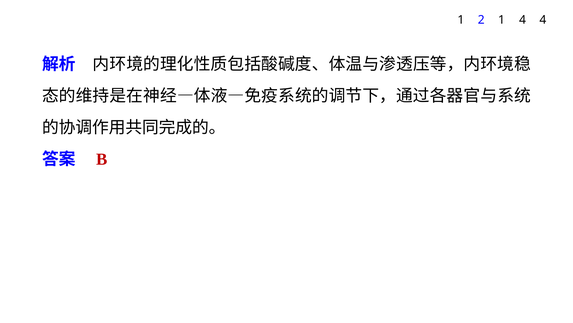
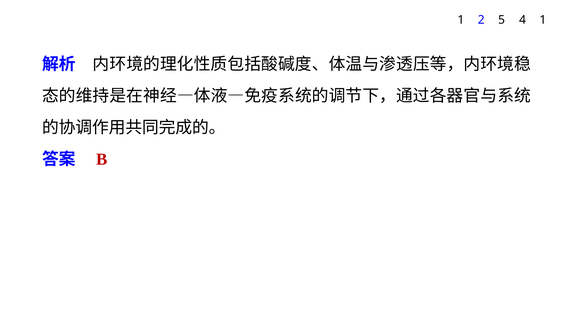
2 1: 1 -> 5
4 4: 4 -> 1
